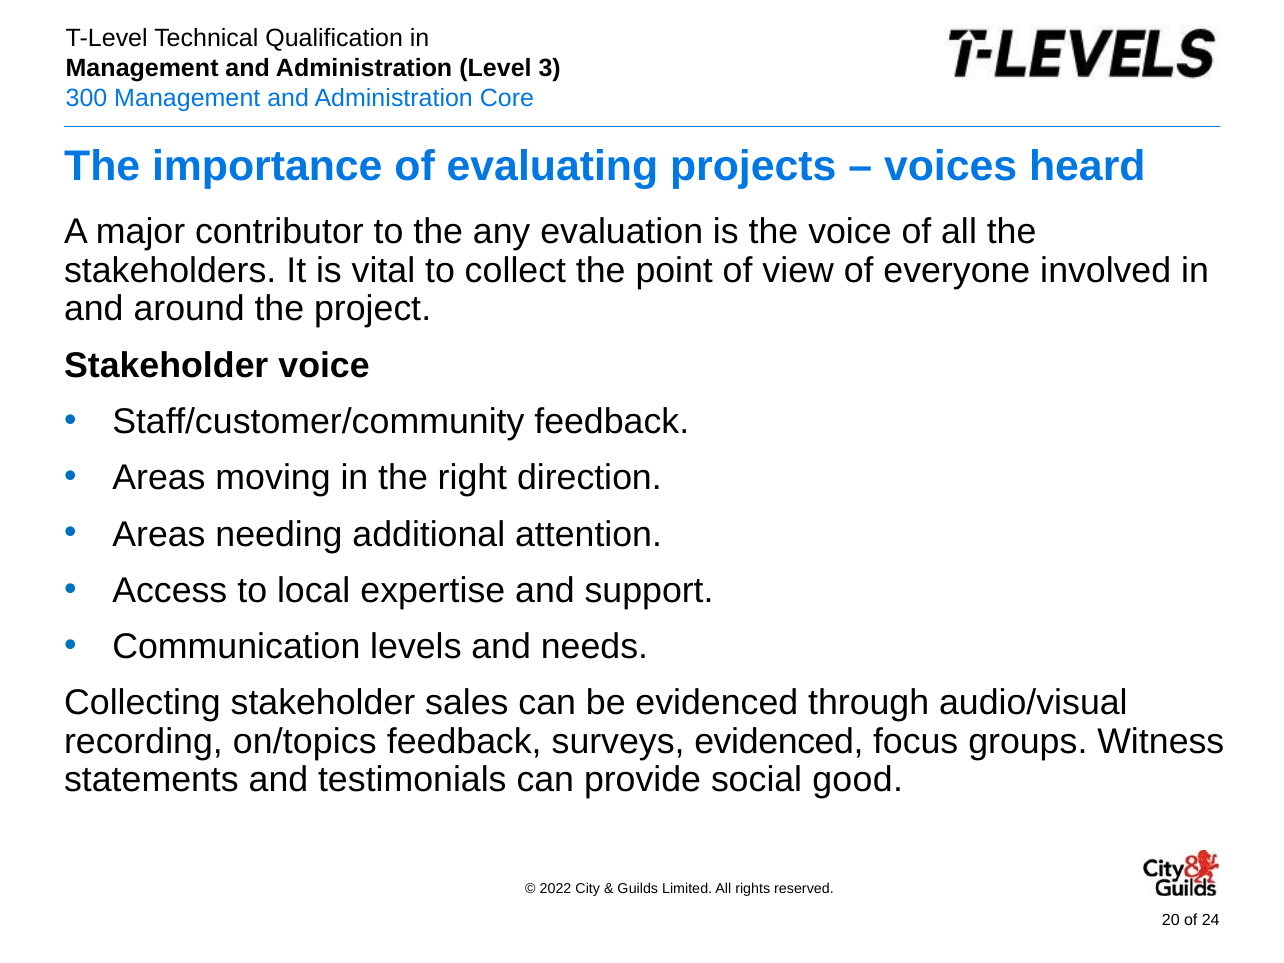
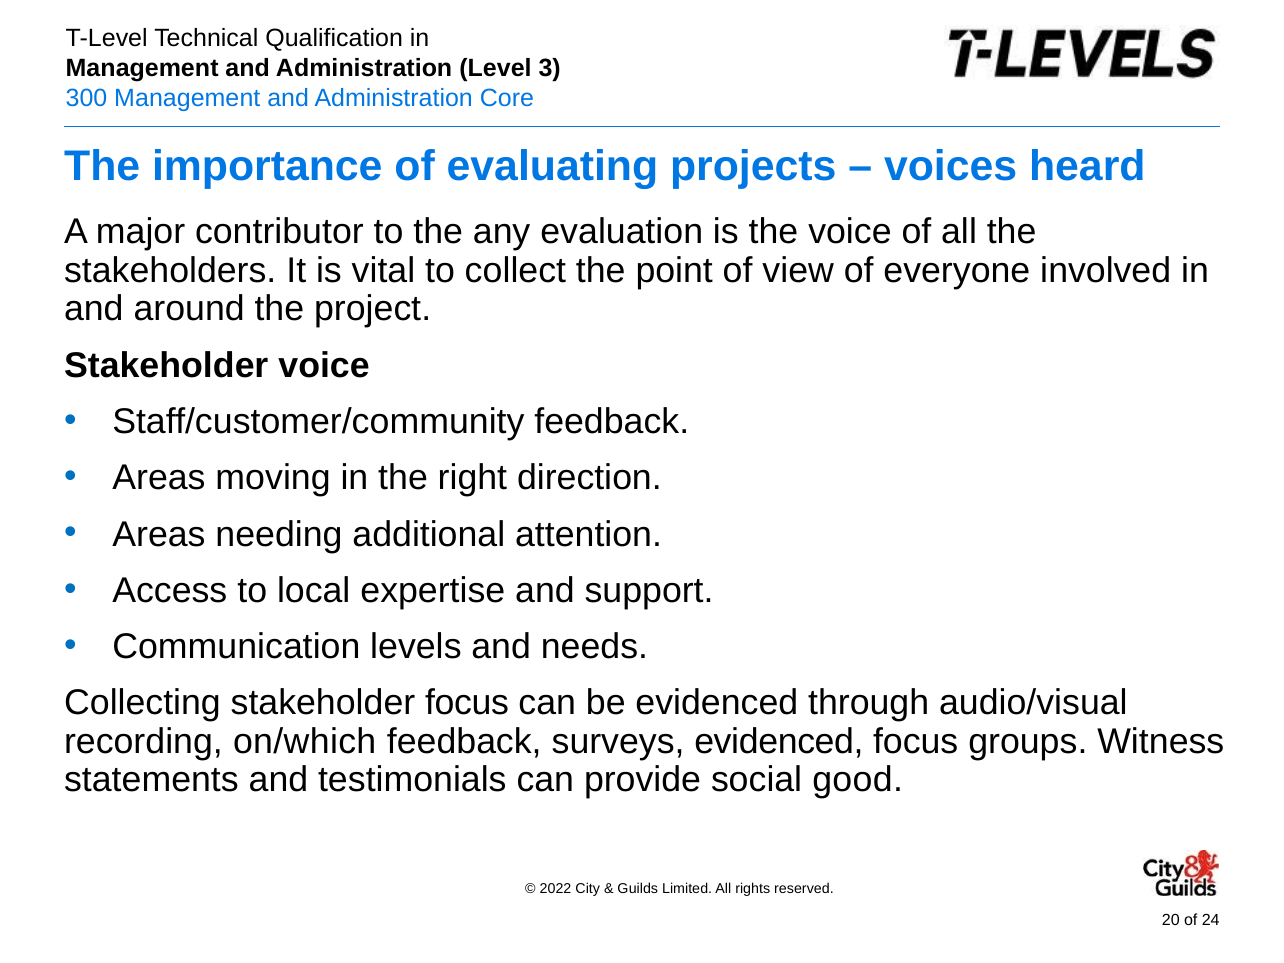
stakeholder sales: sales -> focus
on/topics: on/topics -> on/which
